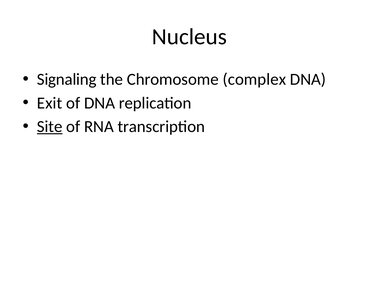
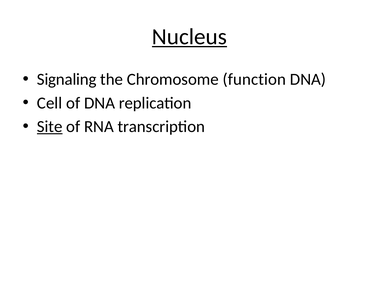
Nucleus underline: none -> present
complex: complex -> function
Exit: Exit -> Cell
